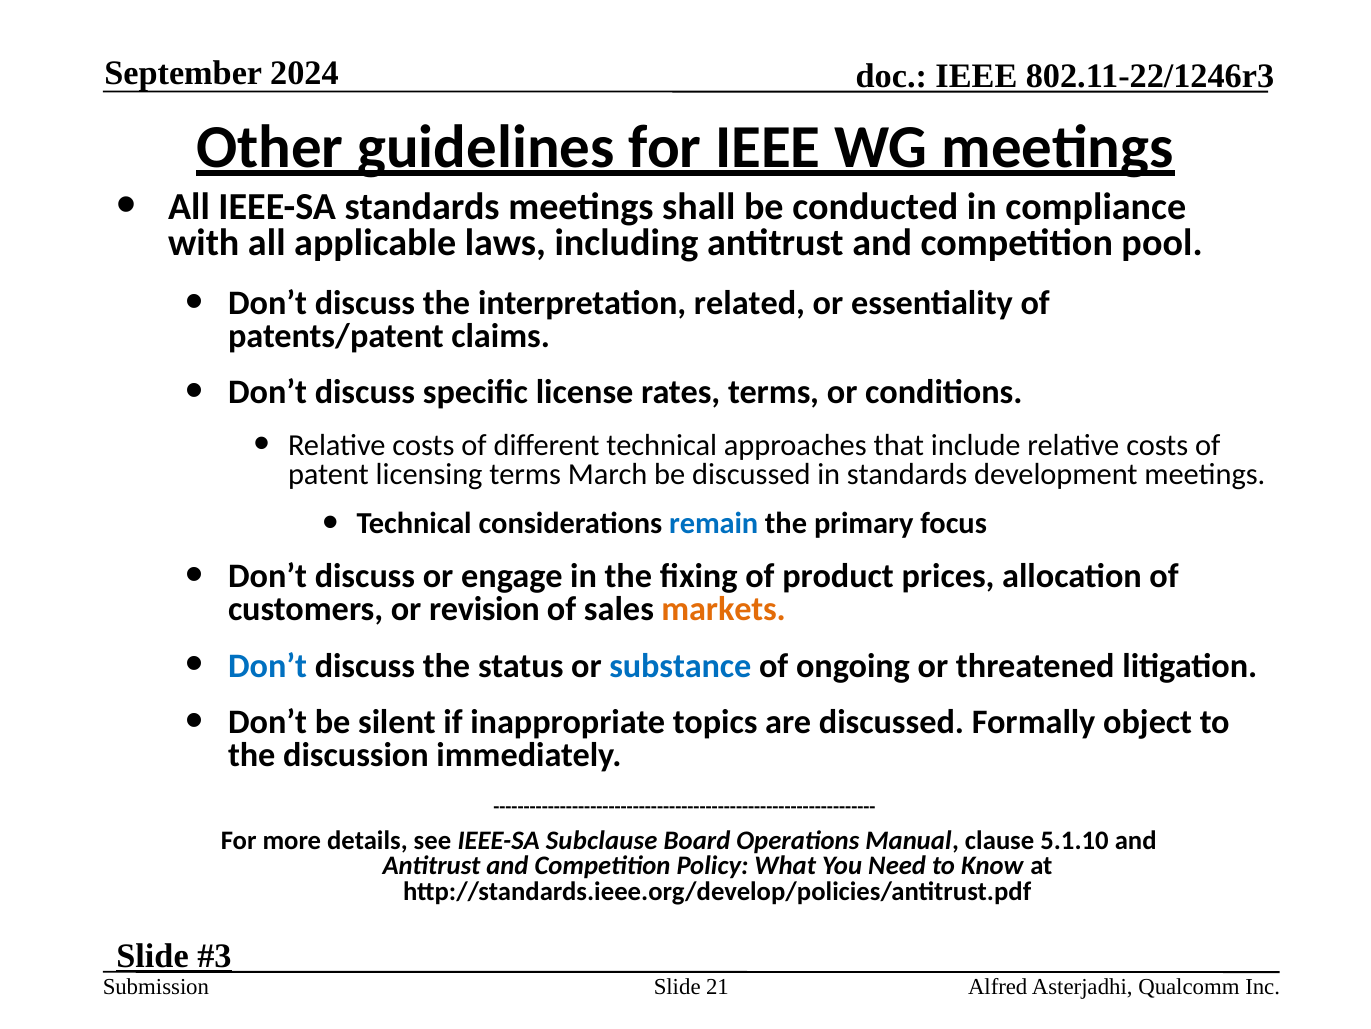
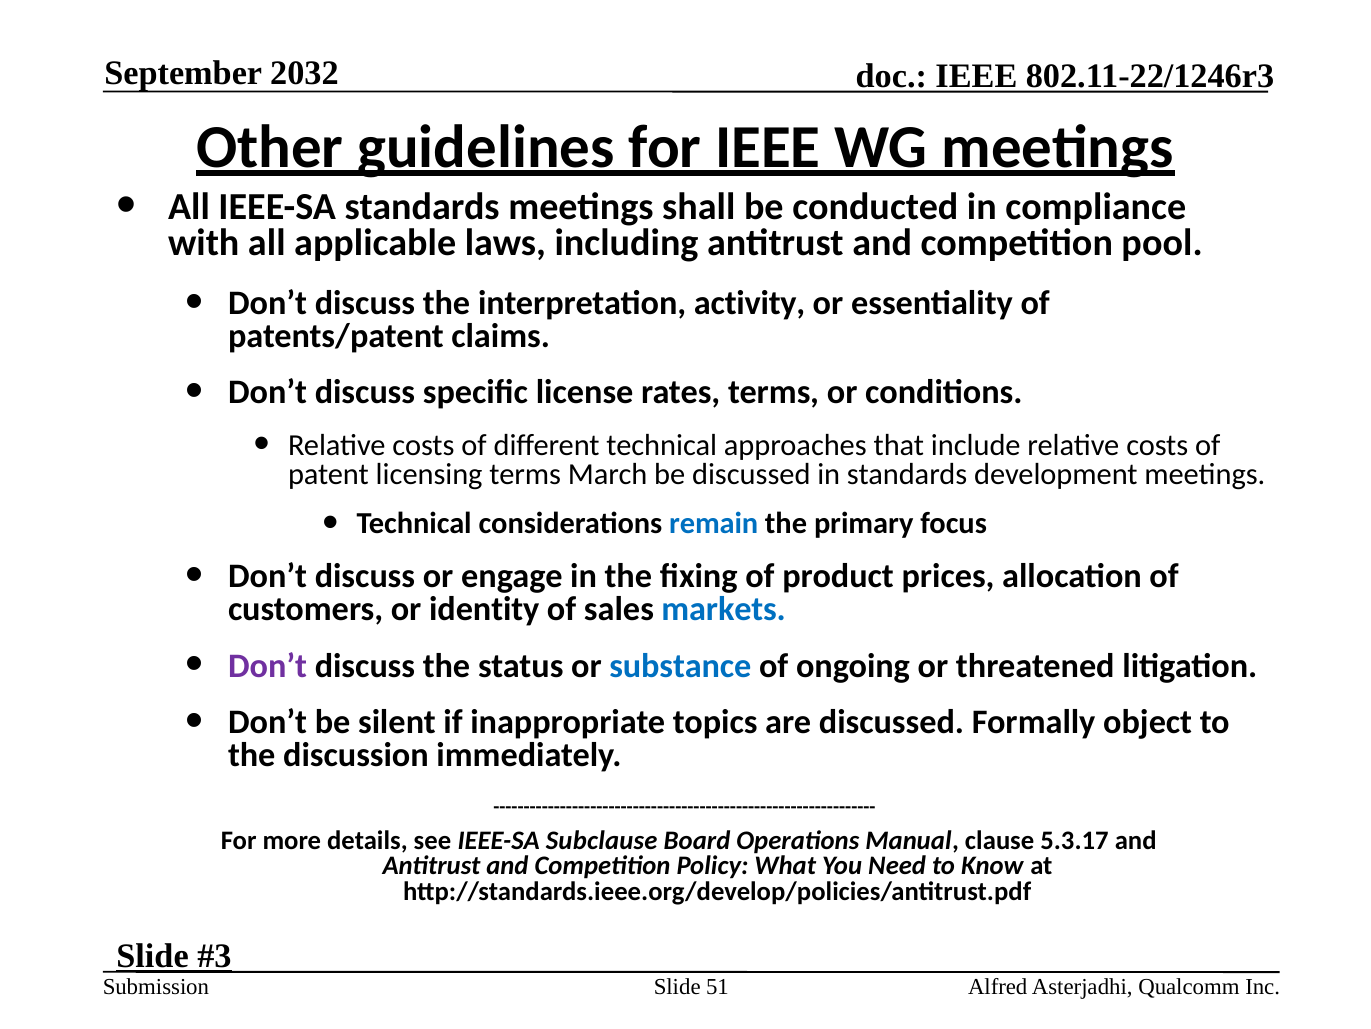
2024: 2024 -> 2032
related: related -> activity
revision: revision -> identity
markets colour: orange -> blue
Don’t at (268, 665) colour: blue -> purple
5.1.10: 5.1.10 -> 5.3.17
21: 21 -> 51
